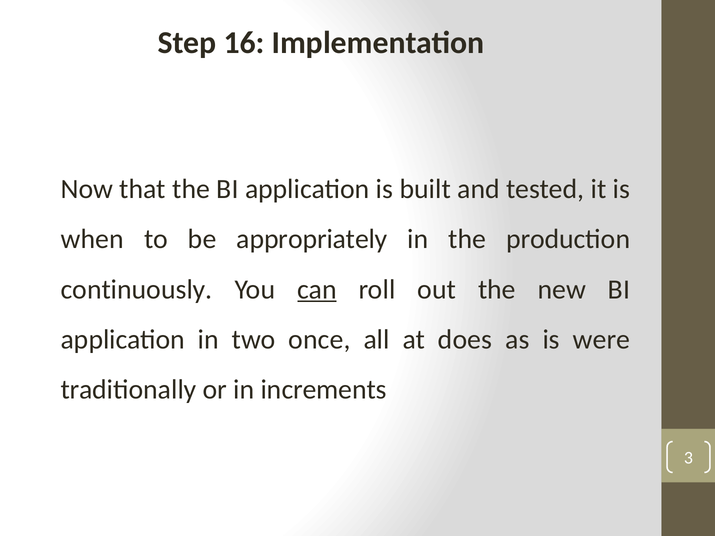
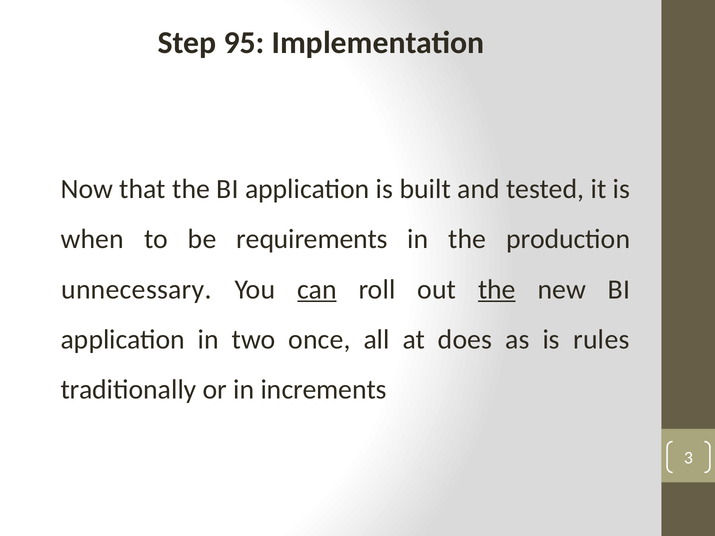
16: 16 -> 95
appropriately: appropriately -> requirements
continuously: continuously -> unnecessary
the at (497, 289) underline: none -> present
were: were -> rules
